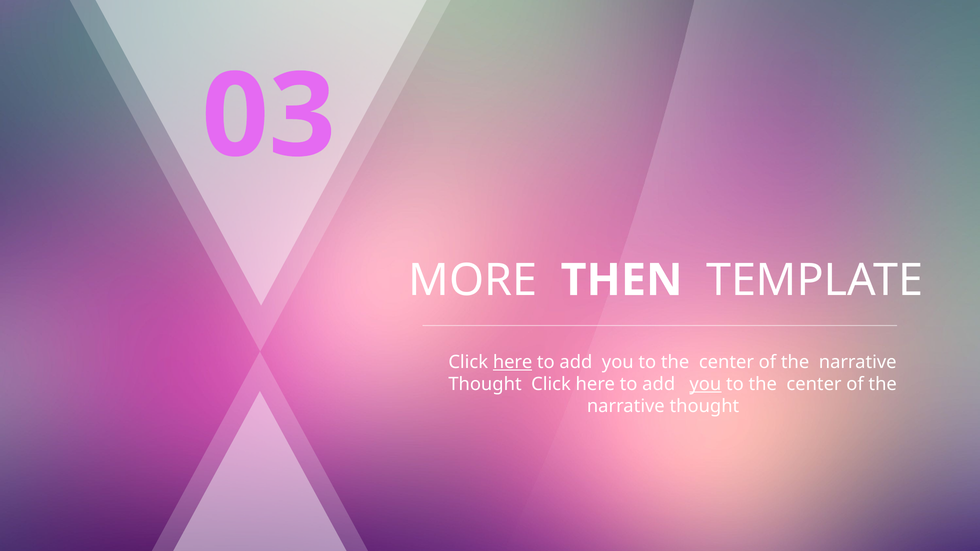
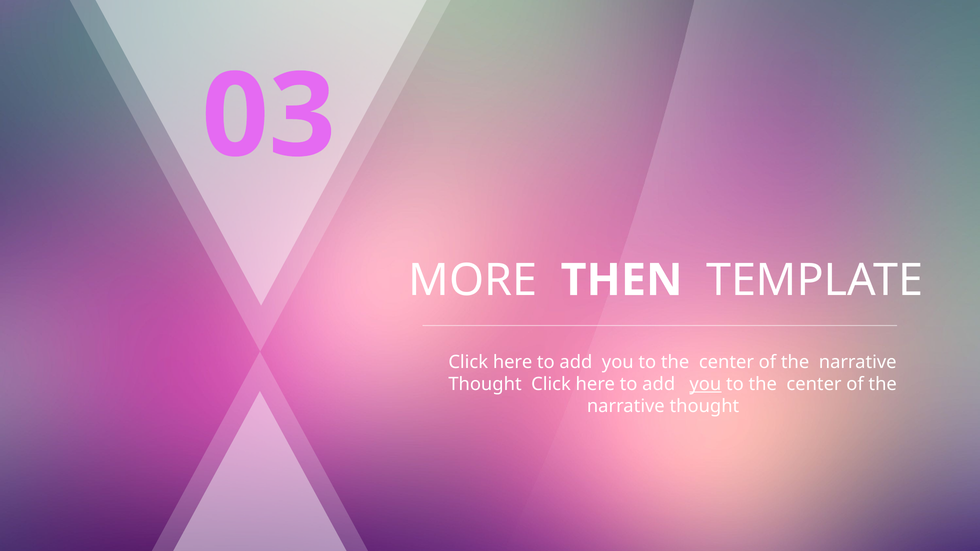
here at (513, 362) underline: present -> none
